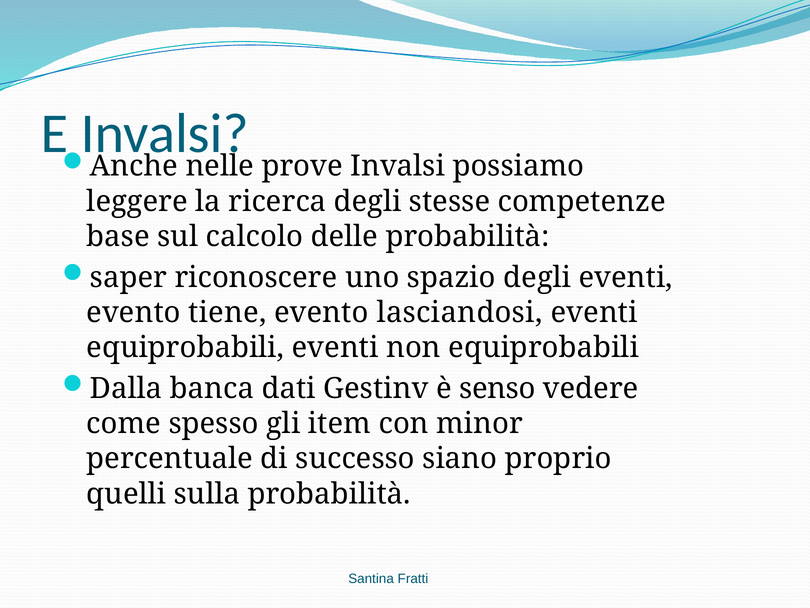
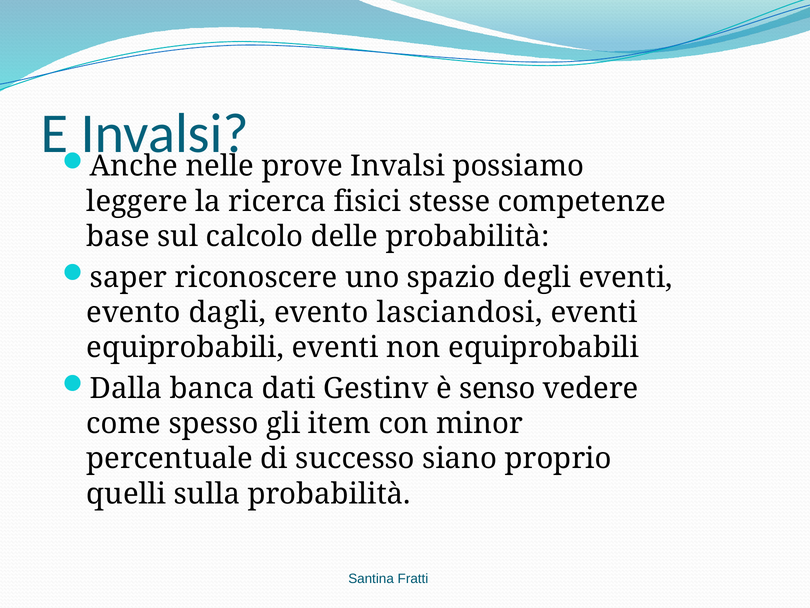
ricerca degli: degli -> fisici
tiene: tiene -> dagli
